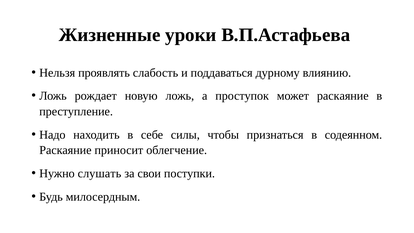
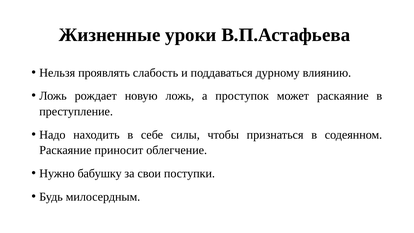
слушать: слушать -> бабушку
